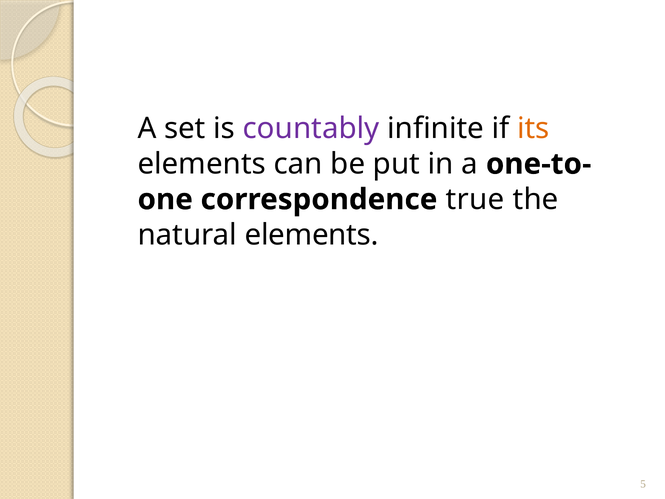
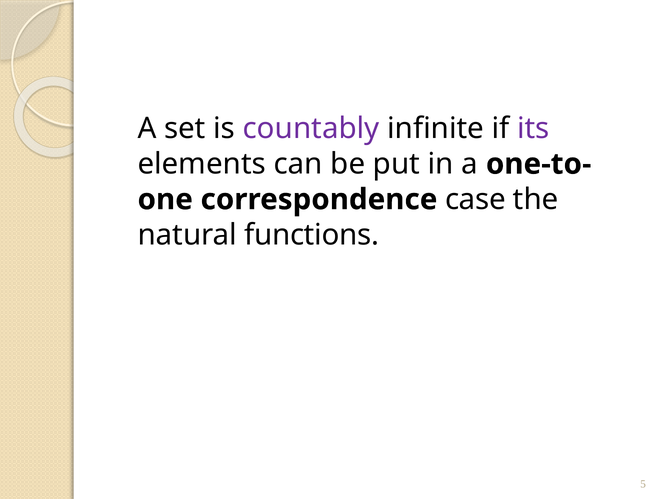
its colour: orange -> purple
true: true -> case
natural elements: elements -> functions
